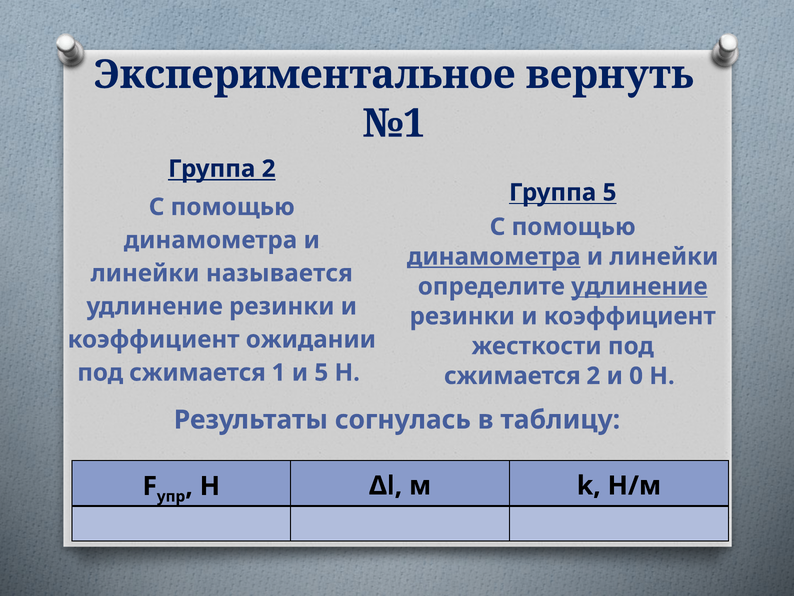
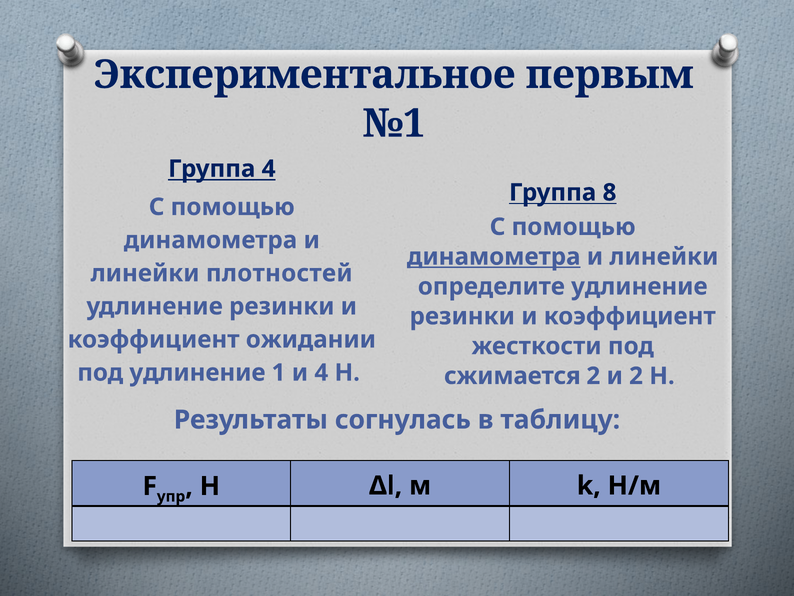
вернуть: вернуть -> первым
Группа 2: 2 -> 4
Группа 5: 5 -> 8
называется: называется -> плотностей
удлинение at (639, 286) underline: present -> none
сжимается at (197, 372): сжимается -> удлинение
и 5: 5 -> 4
и 0: 0 -> 2
